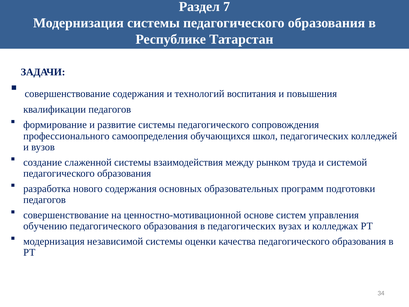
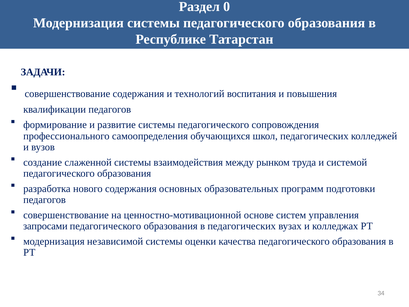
7: 7 -> 0
обучению: обучению -> запросами
